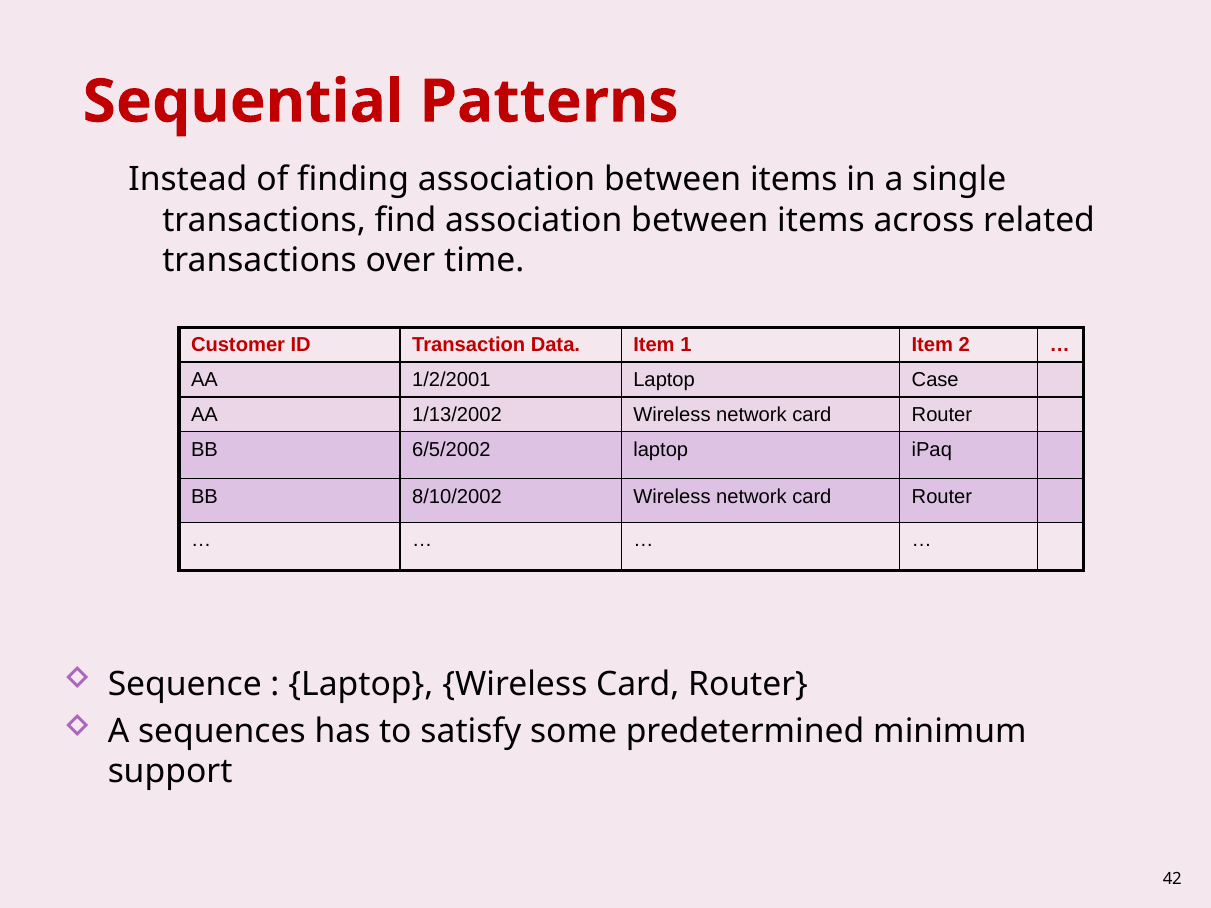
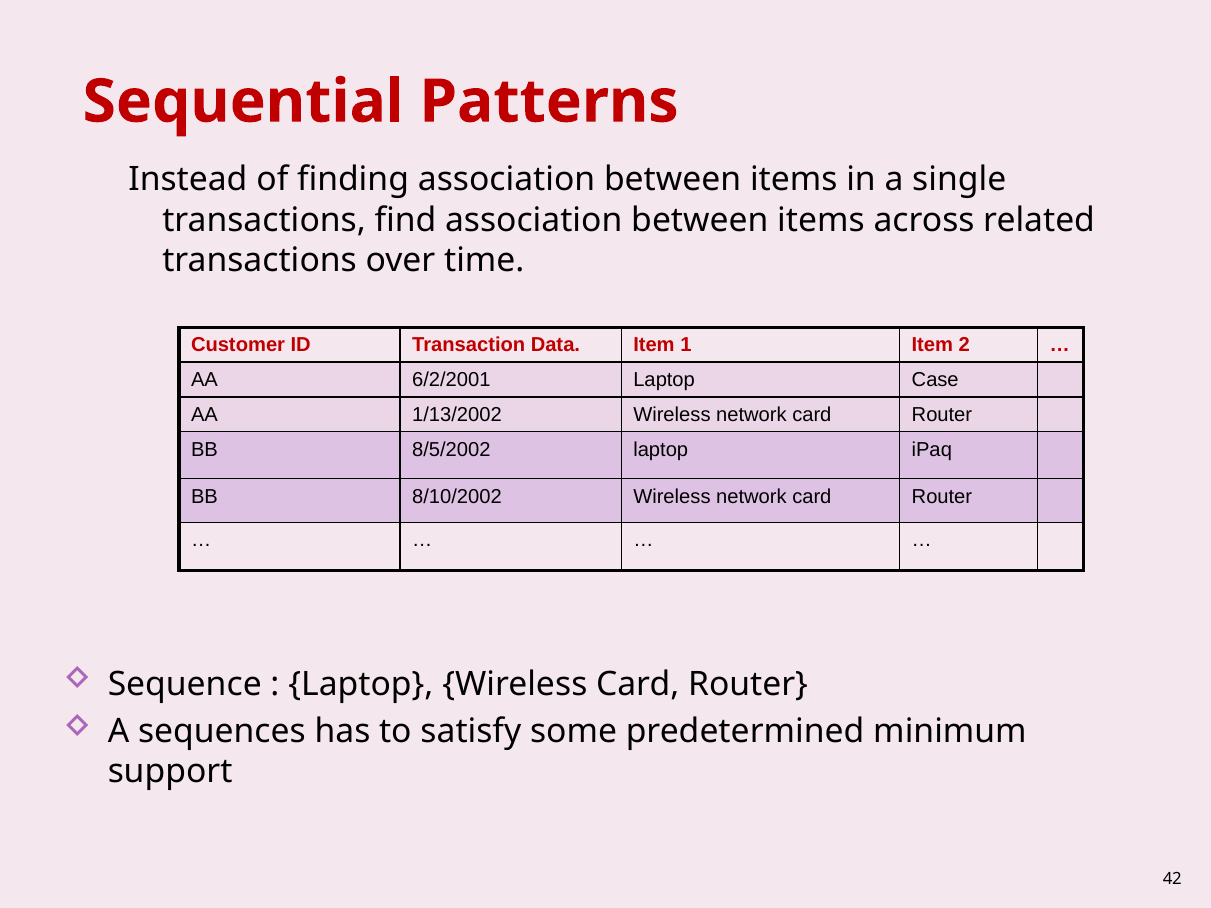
1/2/2001: 1/2/2001 -> 6/2/2001
6/5/2002: 6/5/2002 -> 8/5/2002
